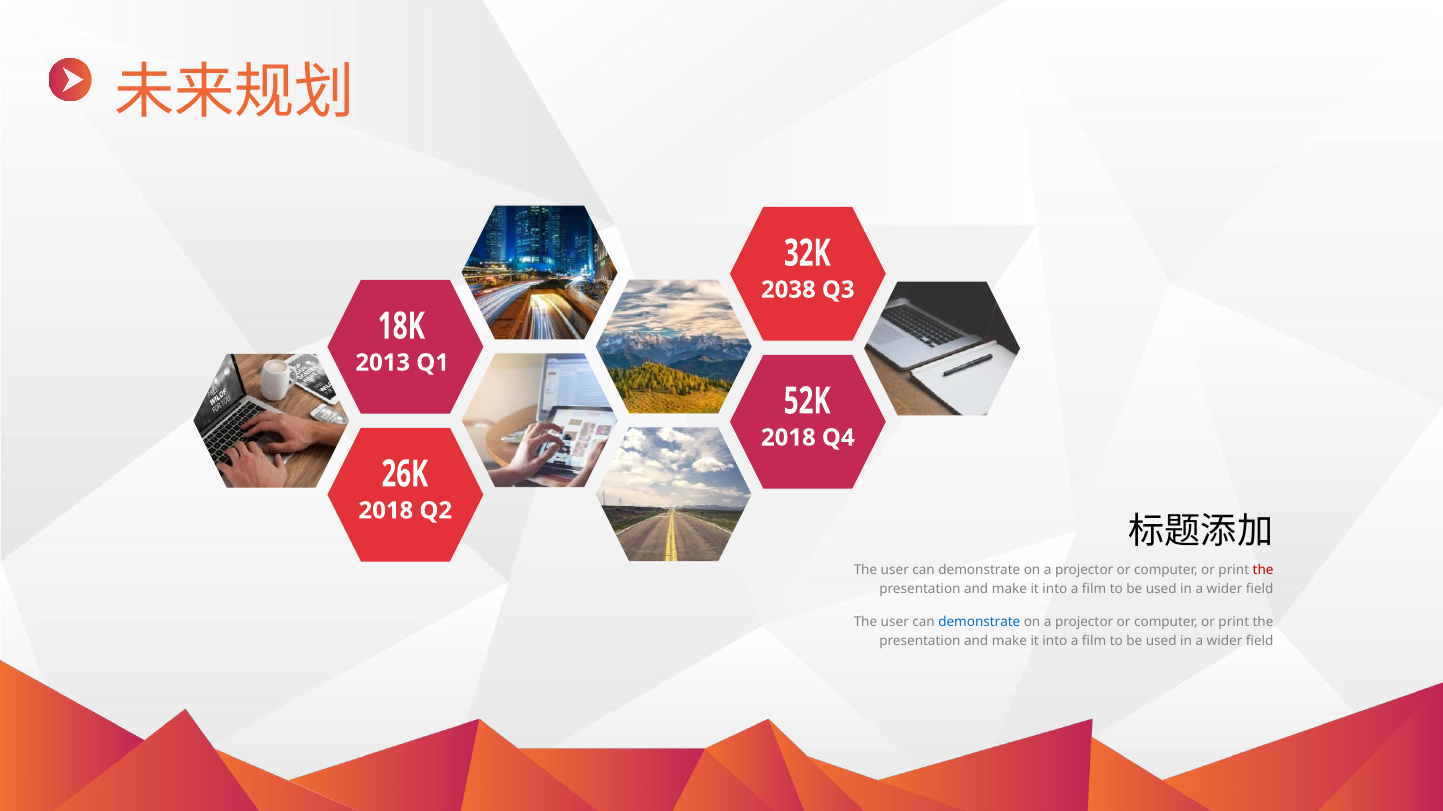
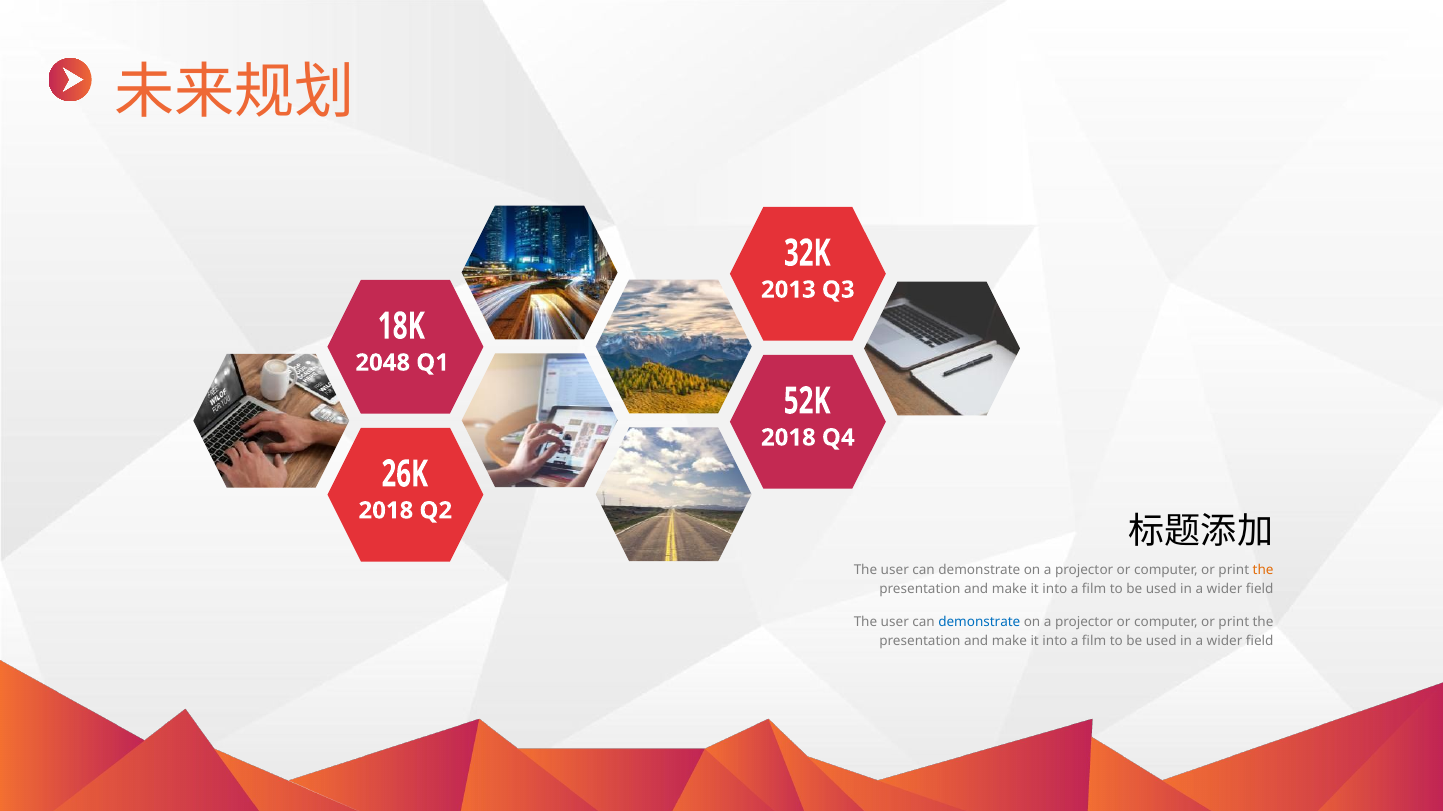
2038: 2038 -> 2013
2013: 2013 -> 2048
the at (1263, 571) colour: red -> orange
